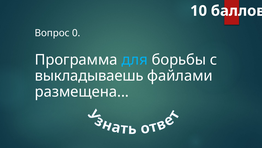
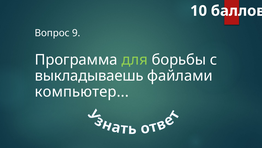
0: 0 -> 9
для colour: light blue -> light green
размещена: размещена -> компьютер
